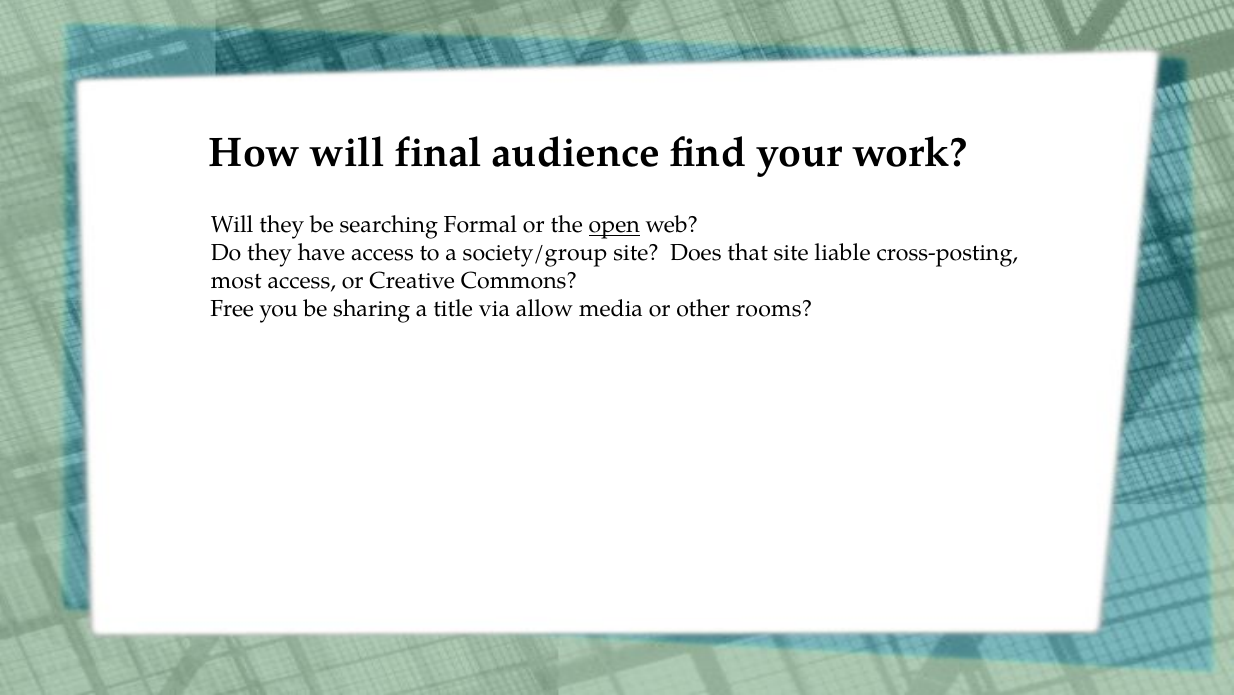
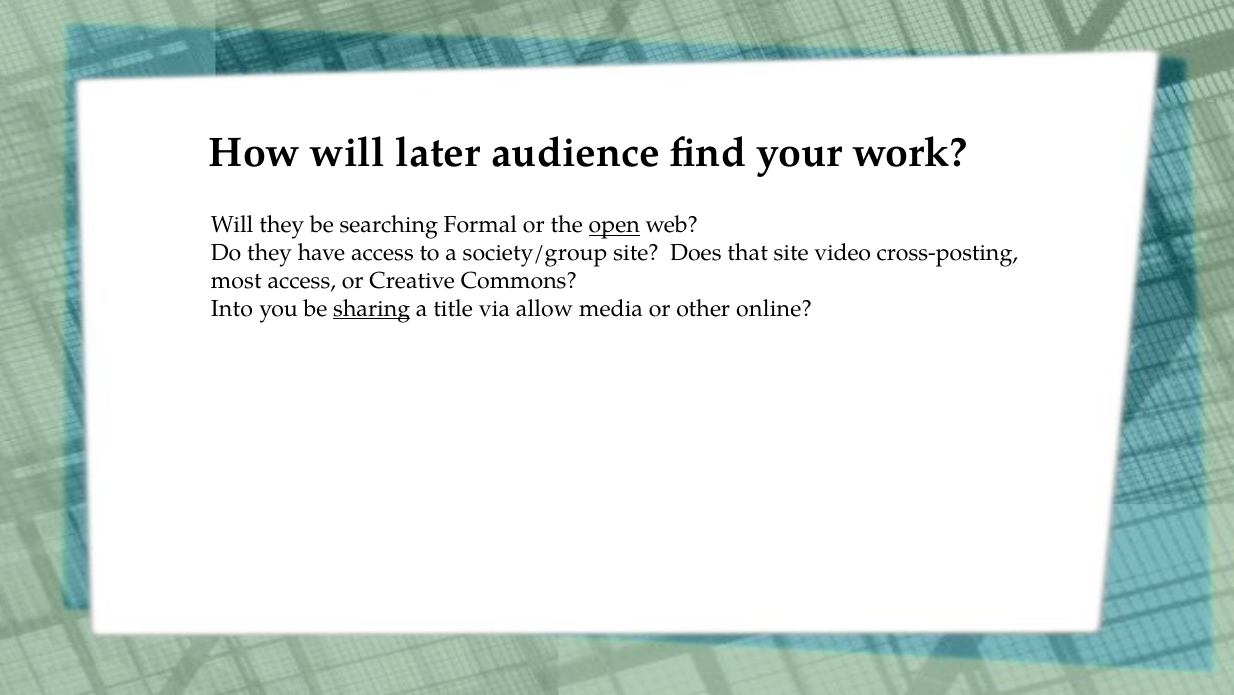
final: final -> later
liable: liable -> video
Free: Free -> Into
sharing underline: none -> present
rooms: rooms -> online
